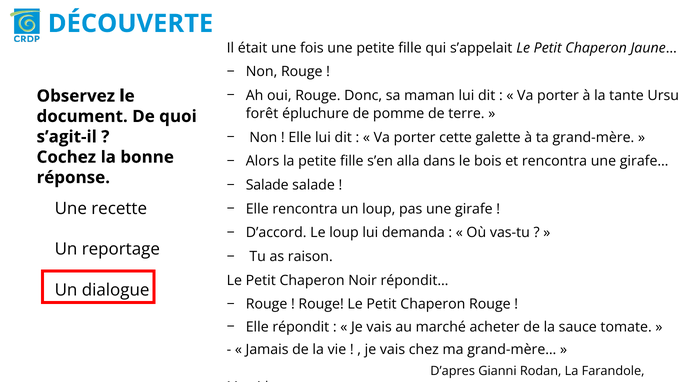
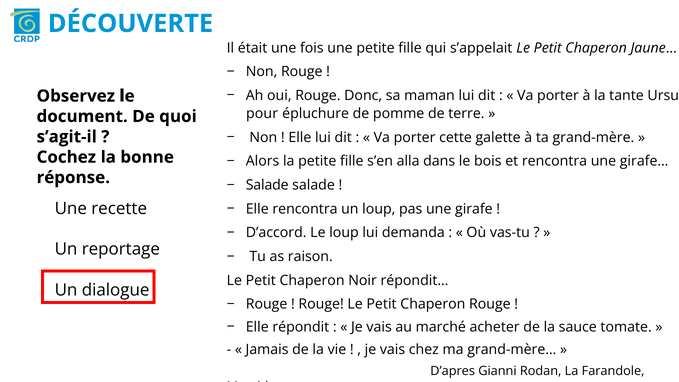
forêt: forêt -> pour
